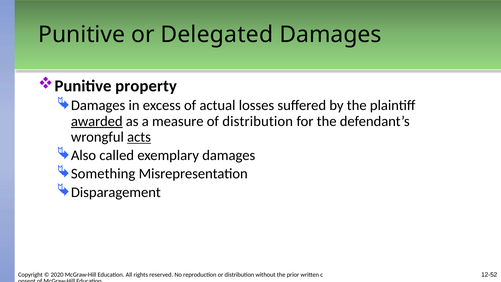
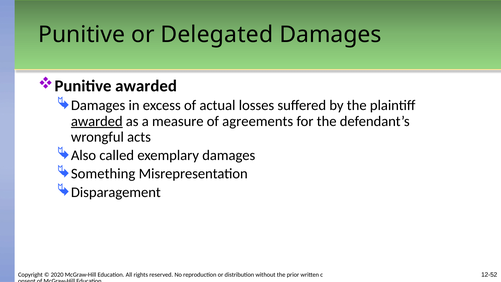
Punitive property: property -> awarded
of distribution: distribution -> agreements
acts underline: present -> none
